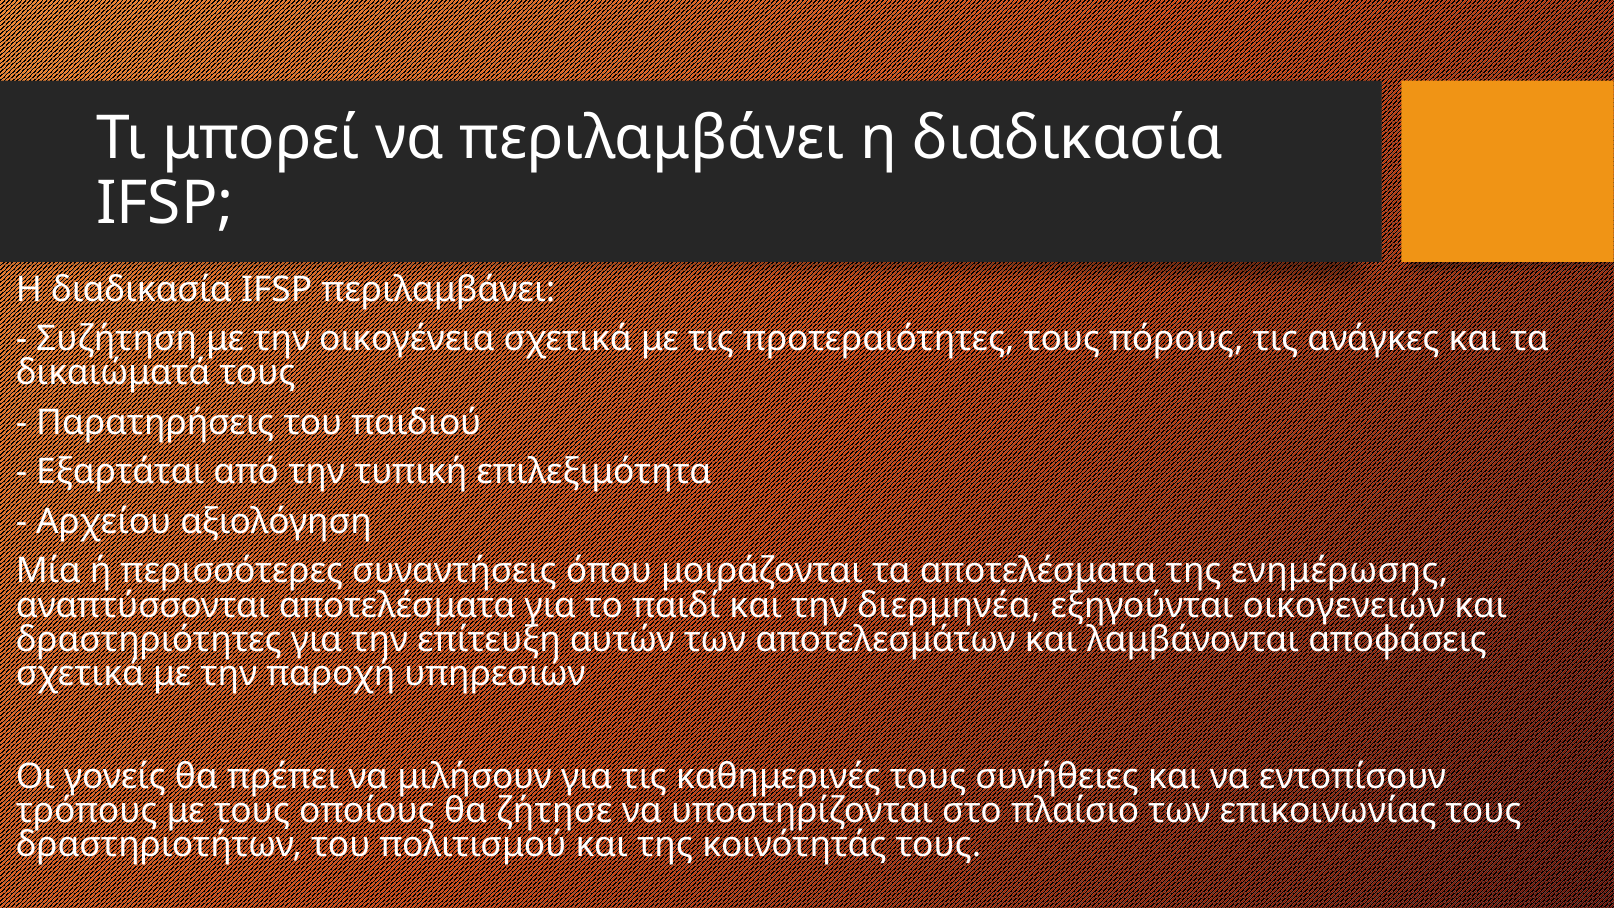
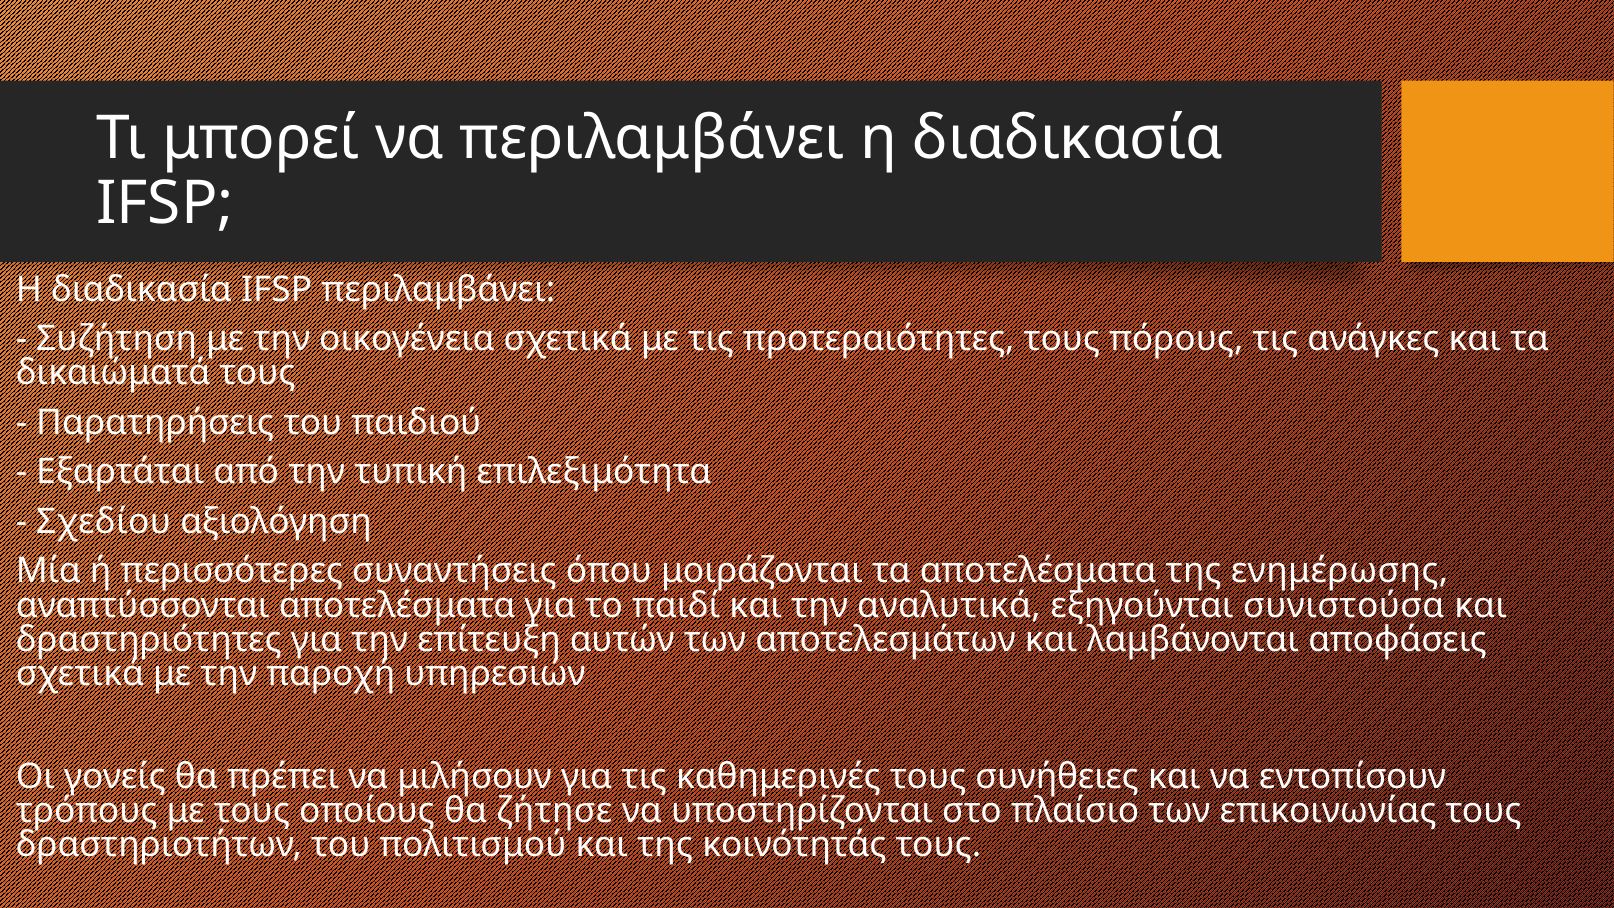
Αρχείου: Αρχείου -> Σχεδίου
διερμηνέα: διερμηνέα -> αναλυτικά
οικογενειών: οικογενειών -> συνιστούσα
